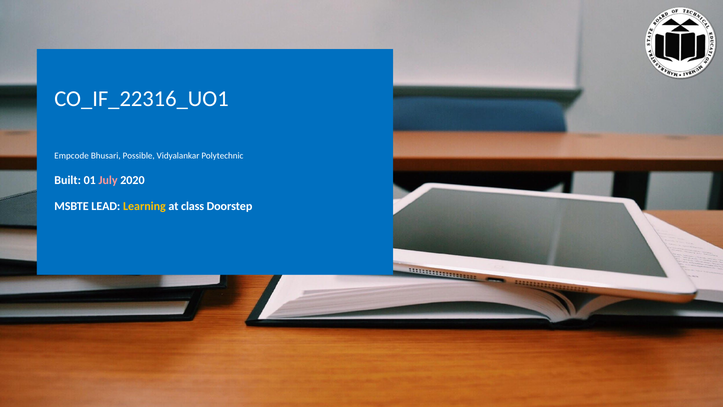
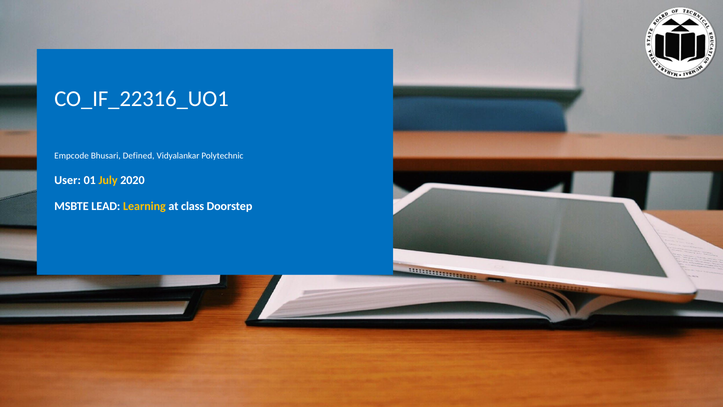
Possible: Possible -> Defined
Built: Built -> User
July colour: pink -> yellow
